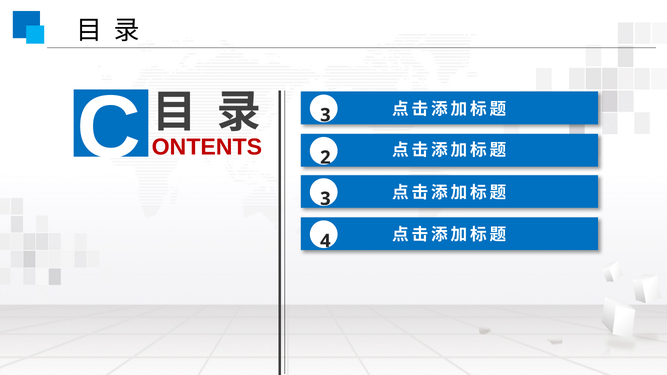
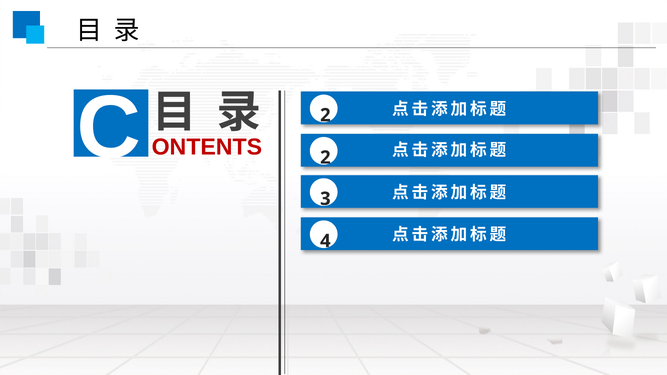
C 3: 3 -> 2
